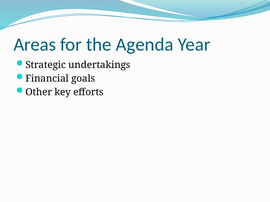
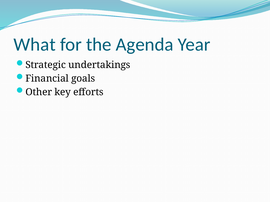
Areas: Areas -> What
